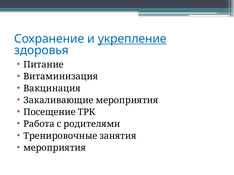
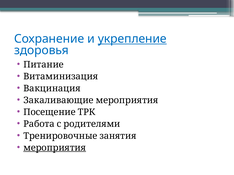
мероприятия underline: none -> present
